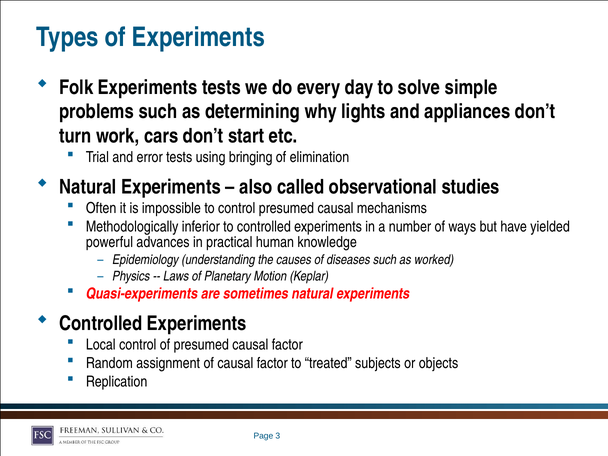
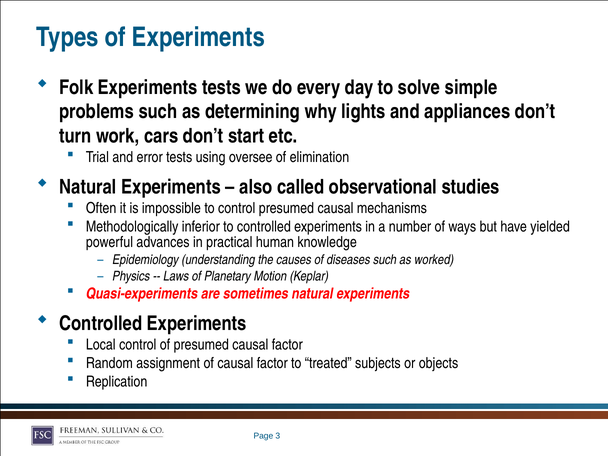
bringing: bringing -> oversee
